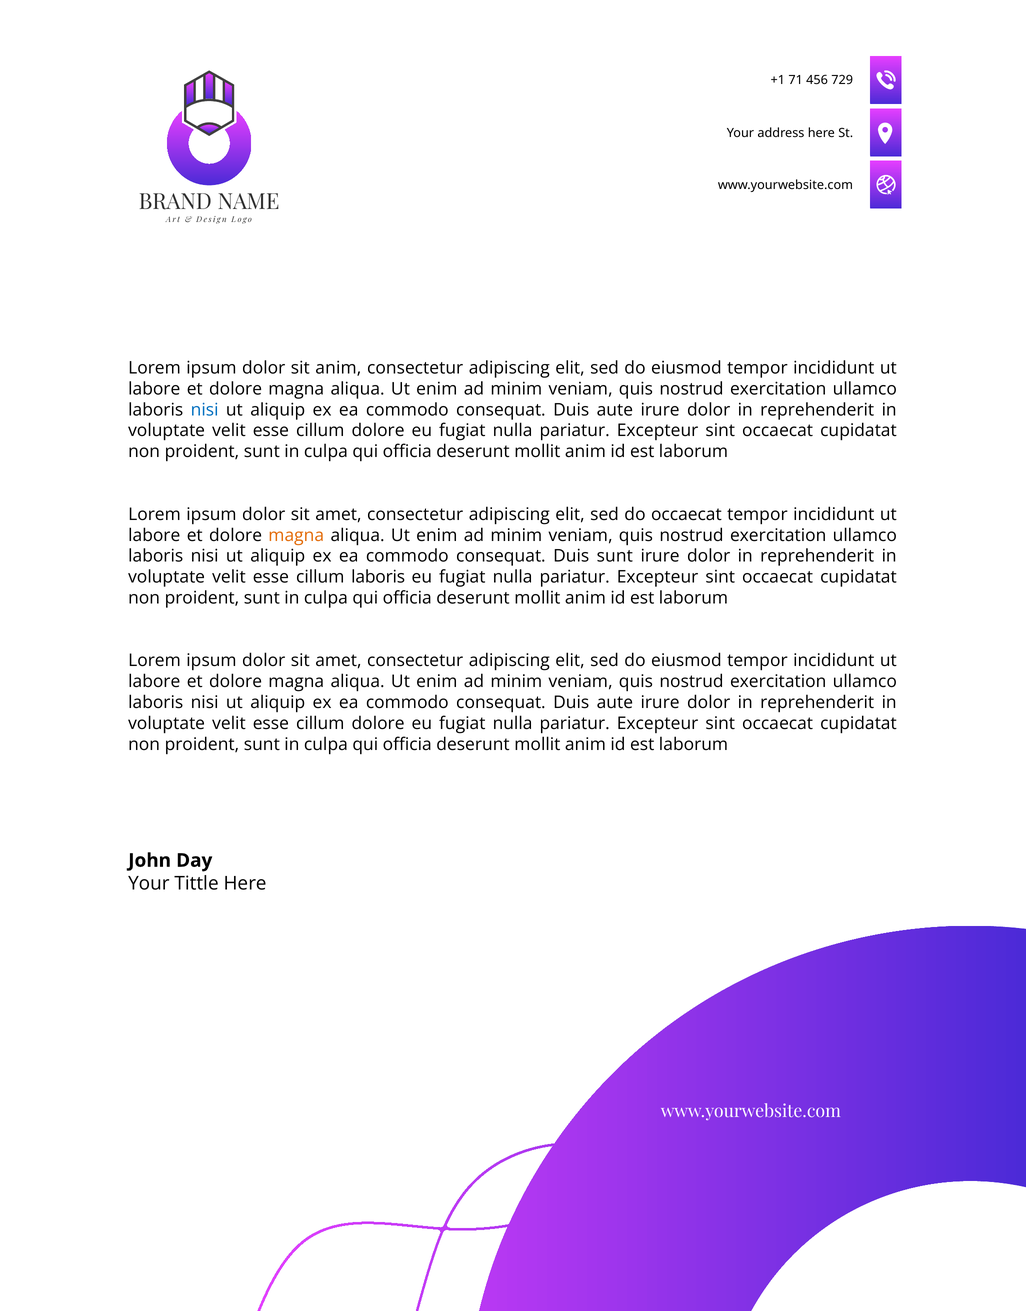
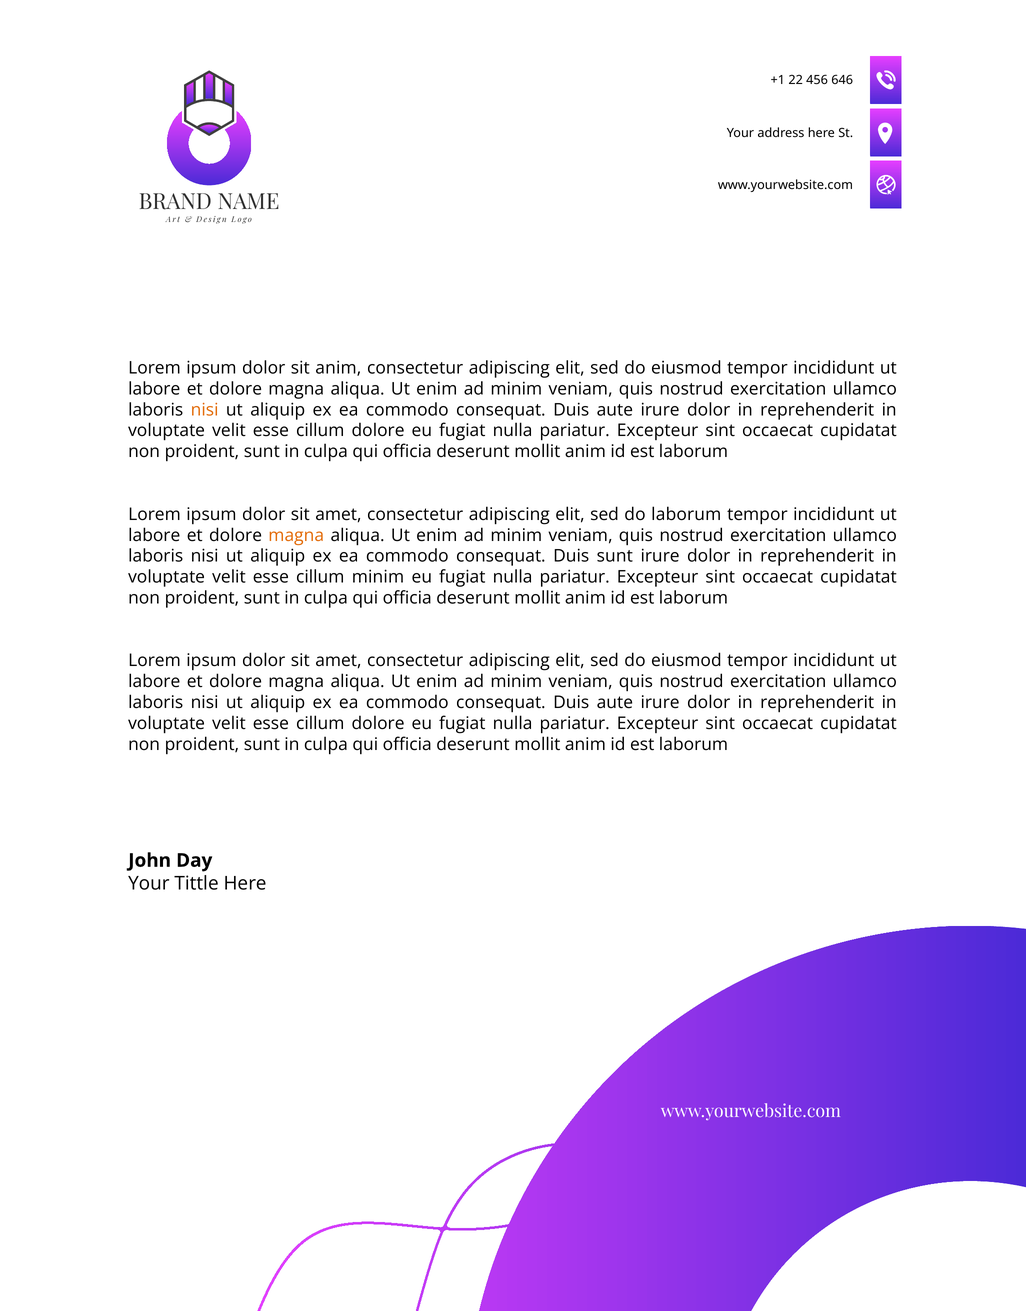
71: 71 -> 22
729: 729 -> 646
nisi at (205, 410) colour: blue -> orange
do occaecat: occaecat -> laborum
cillum laboris: laboris -> minim
